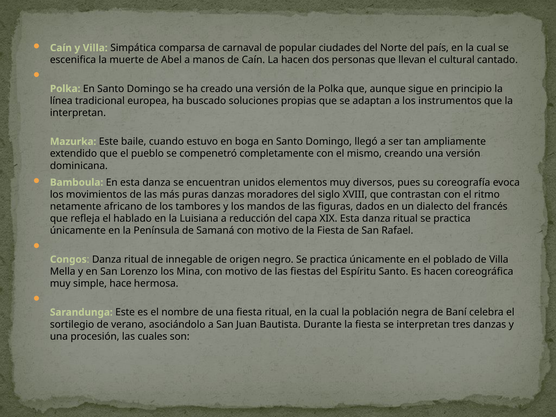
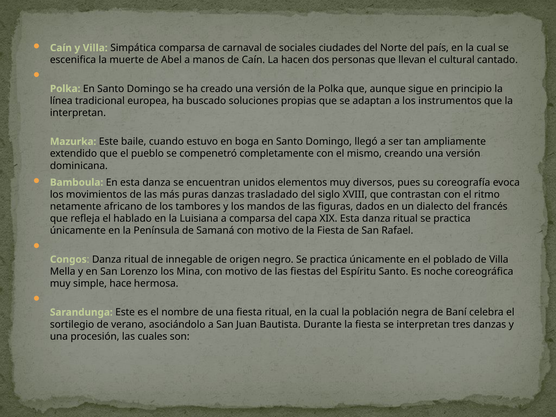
popular: popular -> sociales
moradores: moradores -> trasladado
a reducción: reducción -> comparsa
Es hacen: hacen -> noche
